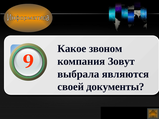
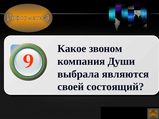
Зовут: Зовут -> Души
документы: документы -> состоящий
